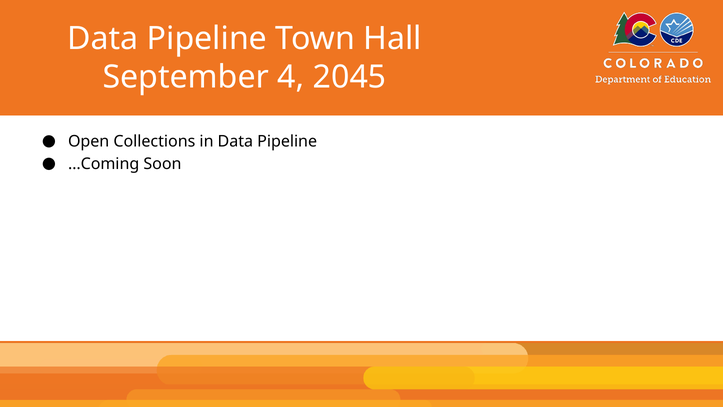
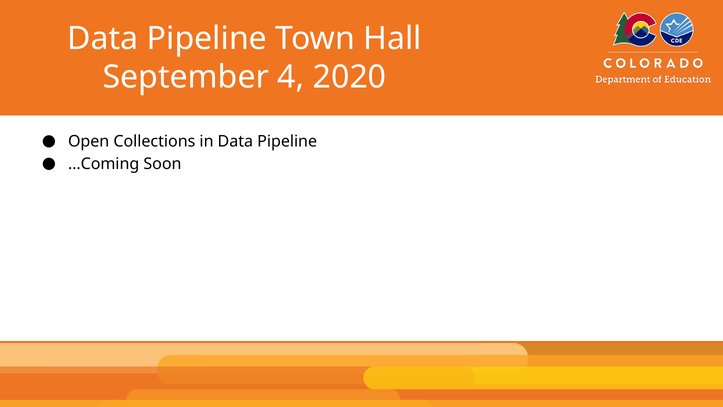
2045: 2045 -> 2020
